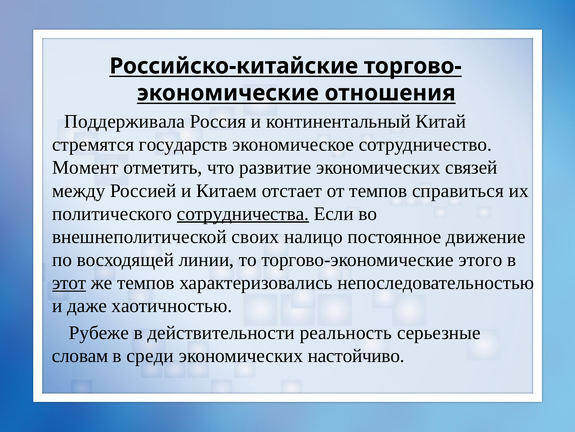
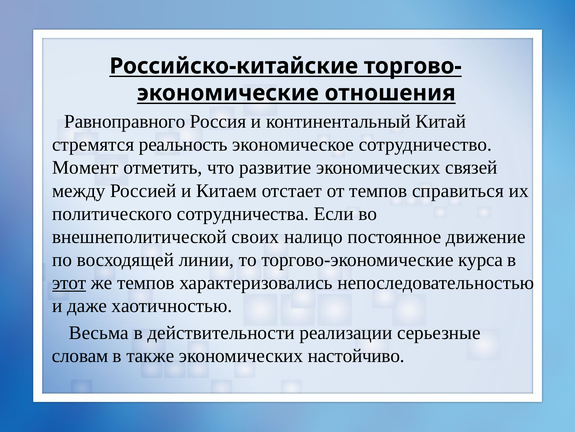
Поддерживала: Поддерживала -> Равноправного
государств: государств -> реальность
сотрудничества underline: present -> none
этого: этого -> курса
Рубеже: Рубеже -> Весьма
реальность: реальность -> реализации
среди: среди -> также
